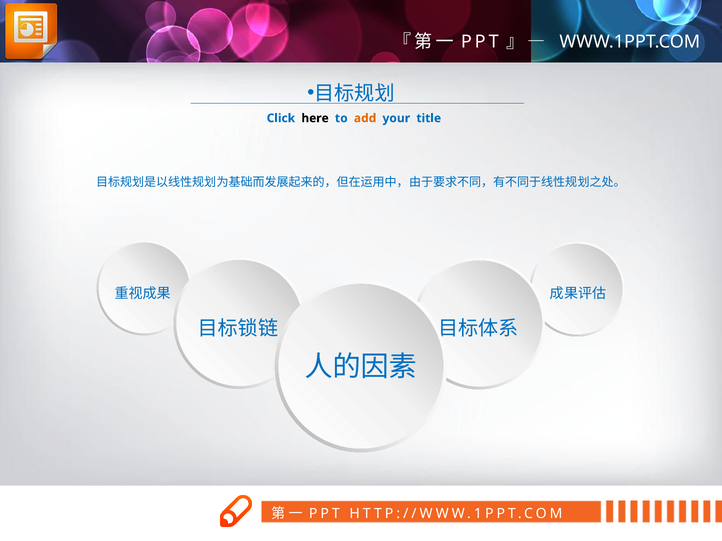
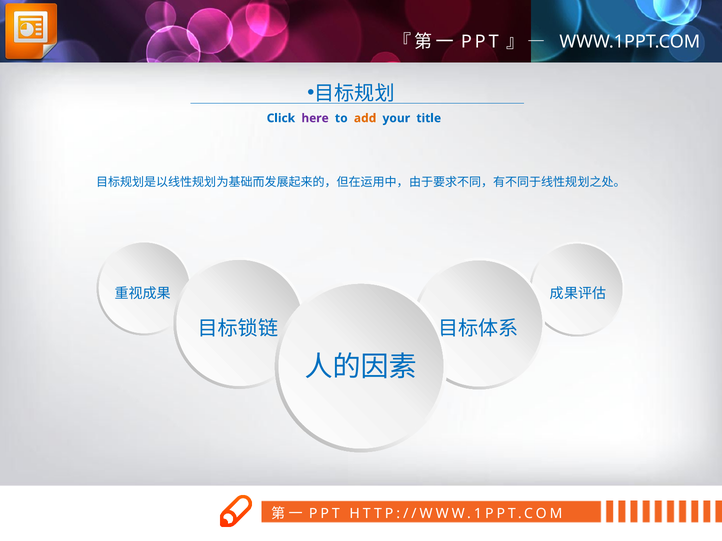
here colour: black -> purple
